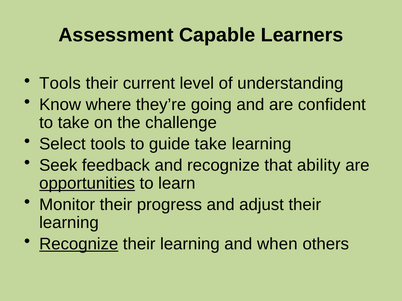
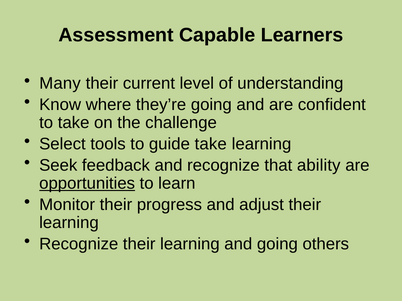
Tools at (60, 84): Tools -> Many
Recognize at (79, 244) underline: present -> none
and when: when -> going
